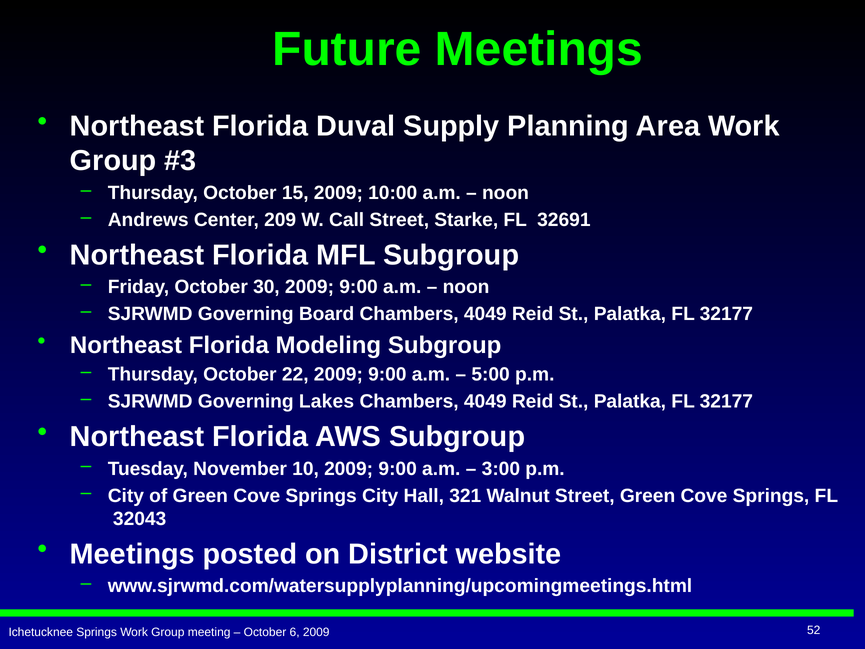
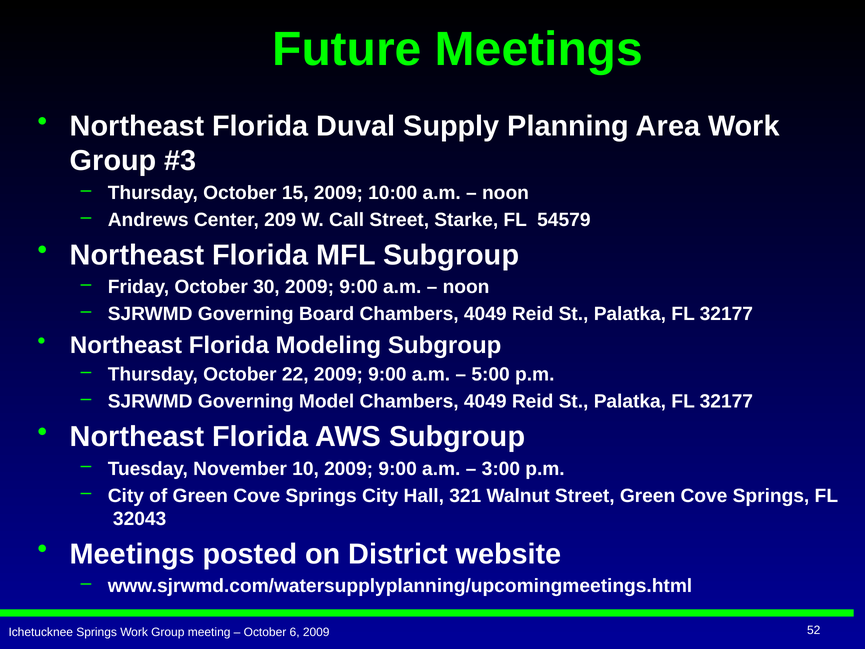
32691: 32691 -> 54579
Lakes: Lakes -> Model
